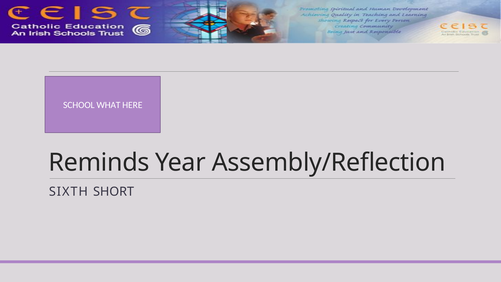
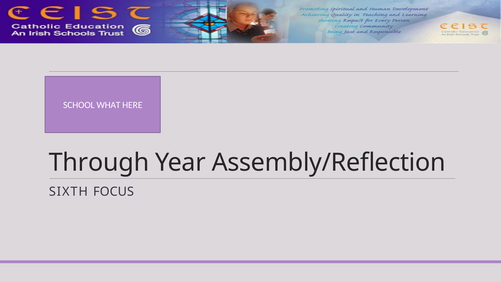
Reminds: Reminds -> Through
SHORT: SHORT -> FOCUS
